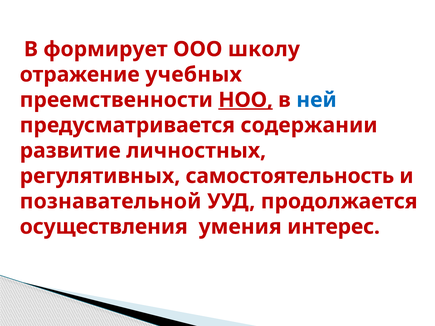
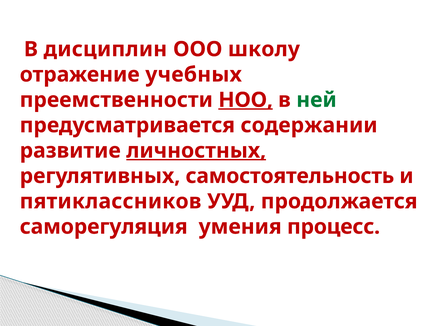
формирует: формирует -> дисциплин
ней colour: blue -> green
личностных underline: none -> present
познавательной: познавательной -> пятиклассников
осуществления: осуществления -> саморегуляция
интерес: интерес -> процесс
